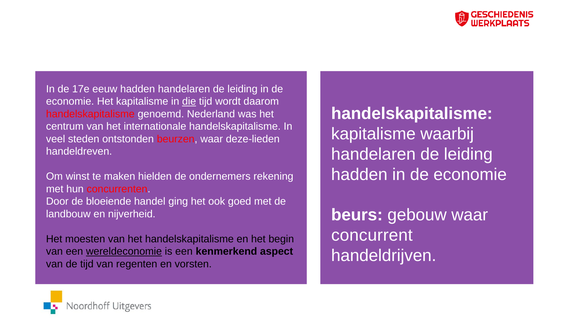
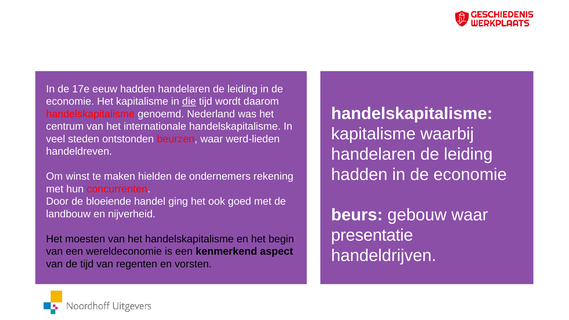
deze-lieden: deze-lieden -> werd-lieden
concurrent at (372, 235): concurrent -> presentatie
wereldeconomie underline: present -> none
